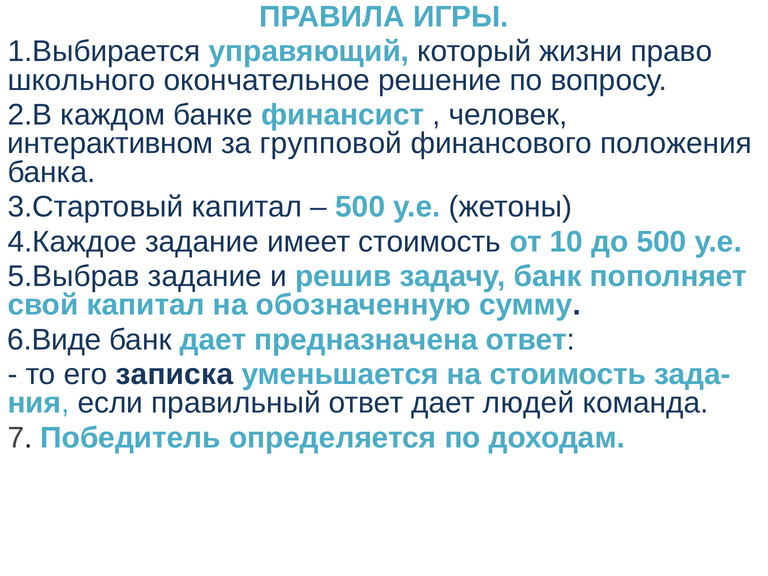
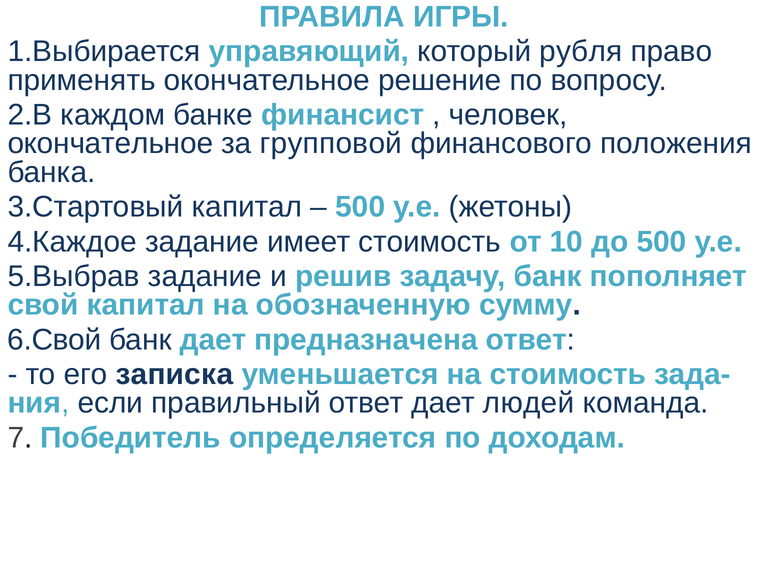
жизни: жизни -> рубля
школьного: школьного -> применять
интерактивном at (110, 144): интерактивном -> окончательное
6.Виде: 6.Виде -> 6.Свой
